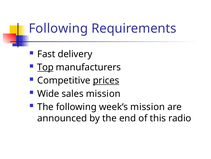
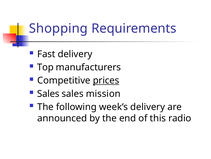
Following at (58, 28): Following -> Shopping
Top underline: present -> none
Wide at (48, 93): Wide -> Sales
week’s mission: mission -> delivery
